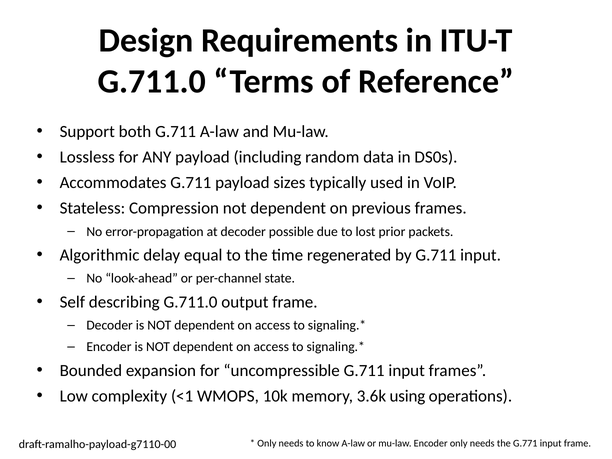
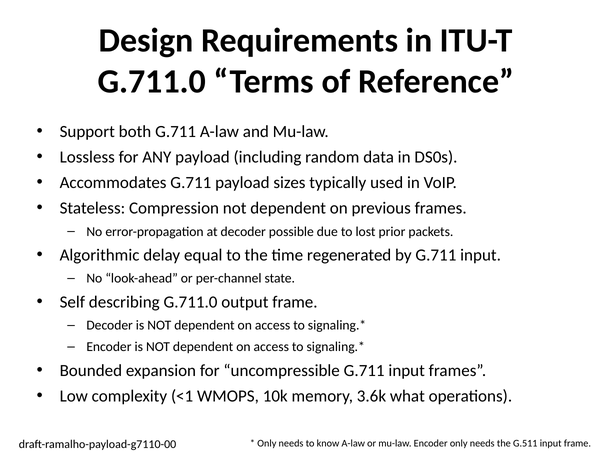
using: using -> what
G.771: G.771 -> G.511
